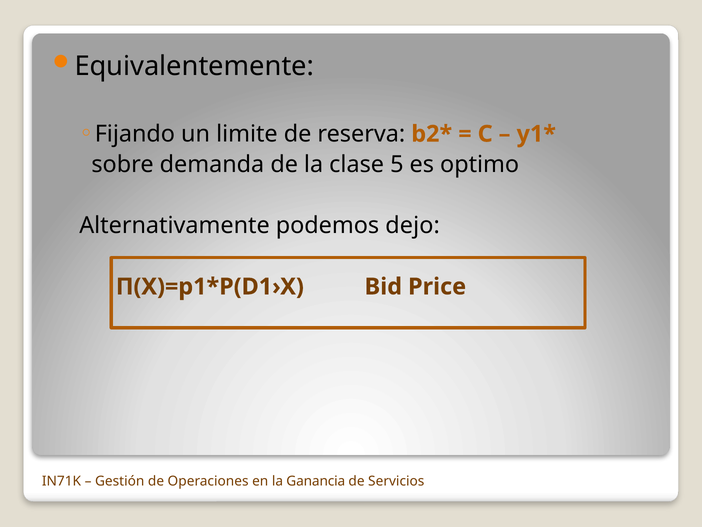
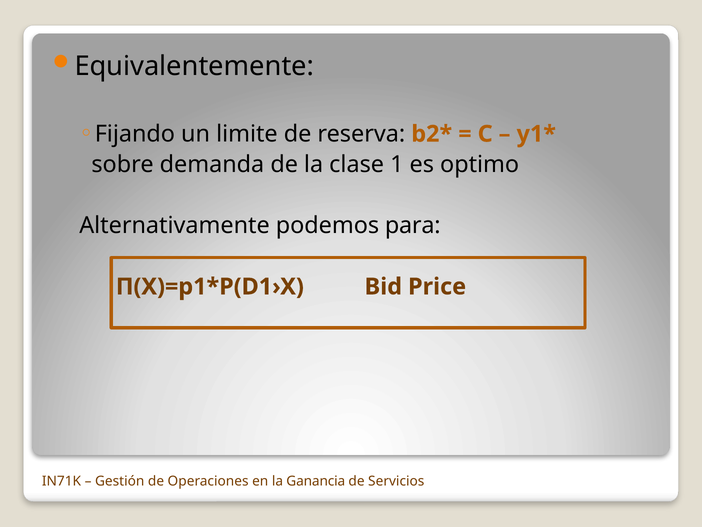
5: 5 -> 1
dejo: dejo -> para
